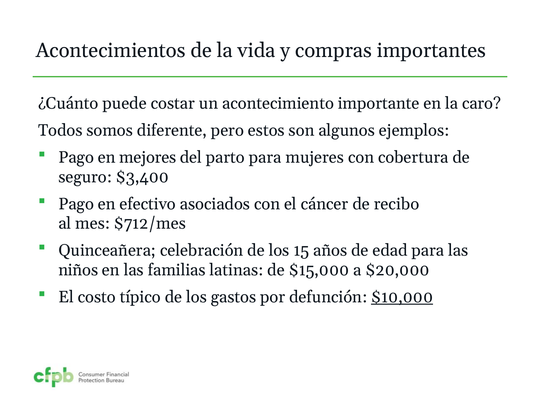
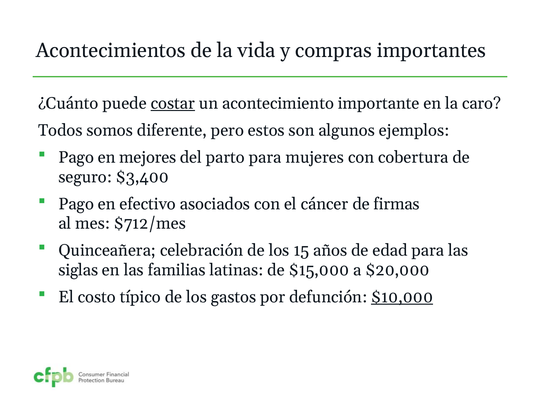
costar underline: none -> present
recibo: recibo -> firmas
niños: niños -> siglas
